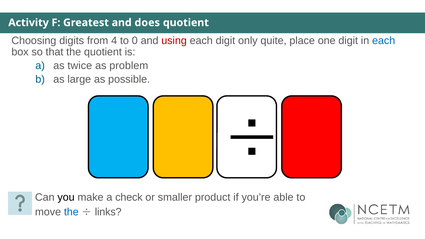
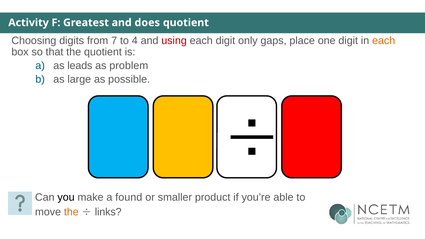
4: 4 -> 7
0: 0 -> 4
quite: quite -> gaps
each at (384, 41) colour: blue -> orange
twice: twice -> leads
check: check -> found
the at (71, 212) colour: blue -> orange
